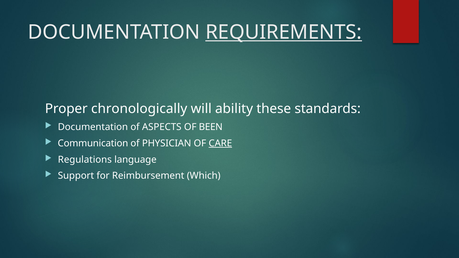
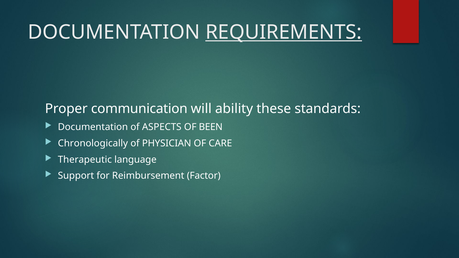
chronologically: chronologically -> communication
Communication: Communication -> Chronologically
CARE underline: present -> none
Regulations: Regulations -> Therapeutic
Which: Which -> Factor
